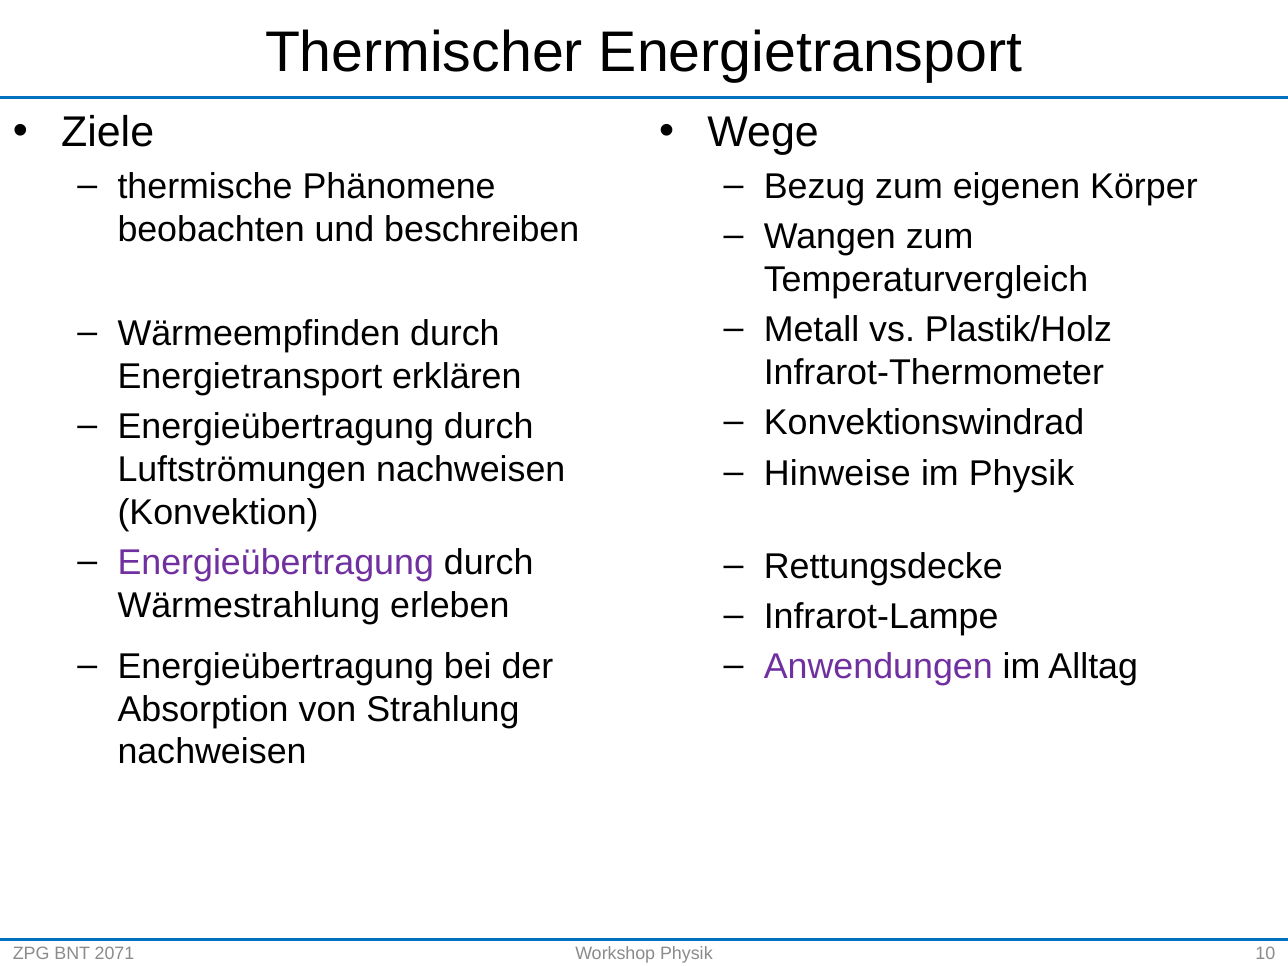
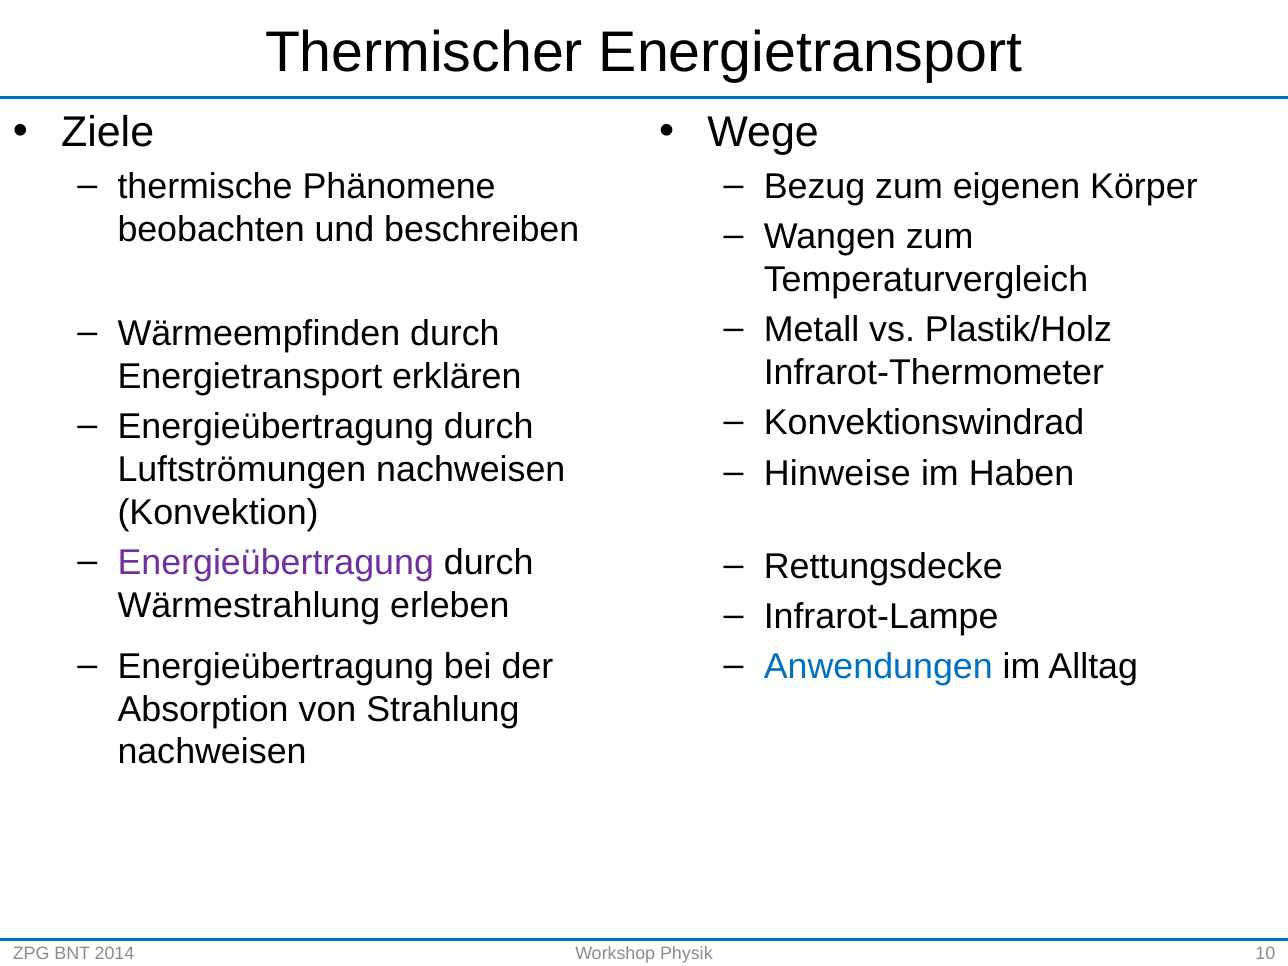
im Physik: Physik -> Haben
Anwendungen colour: purple -> blue
2071: 2071 -> 2014
